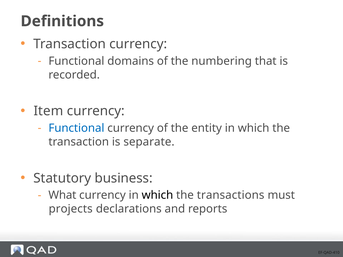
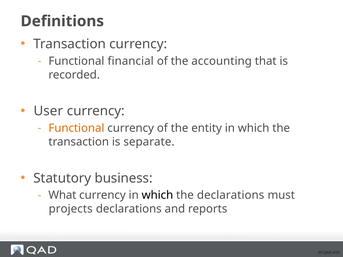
domains: domains -> financial
numbering: numbering -> accounting
Item: Item -> User
Functional at (76, 128) colour: blue -> orange
the transactions: transactions -> declarations
